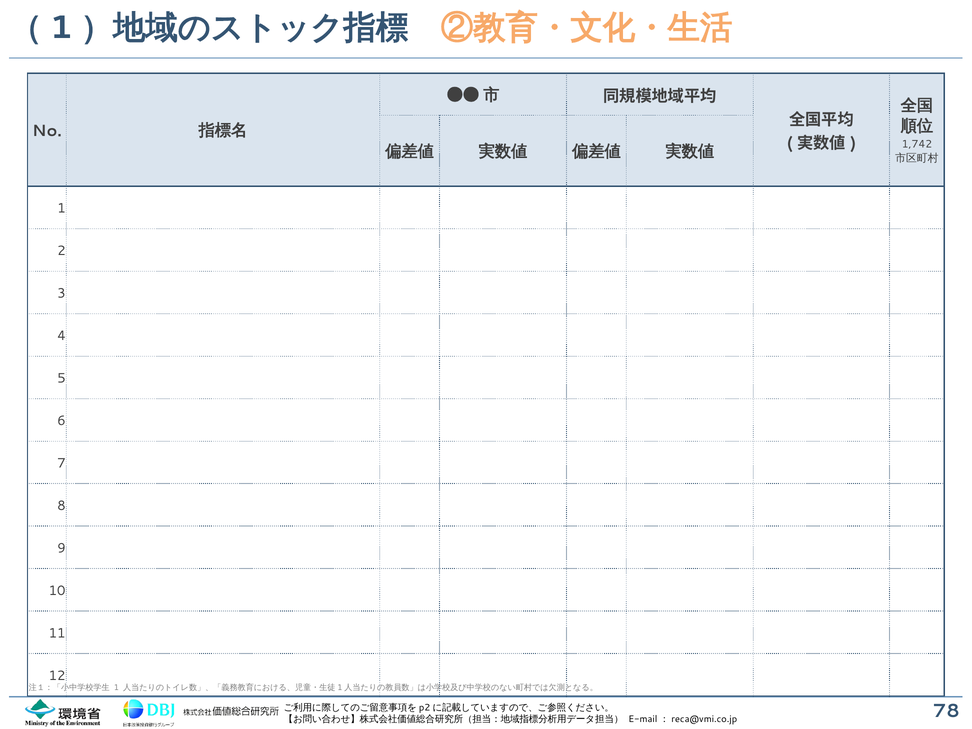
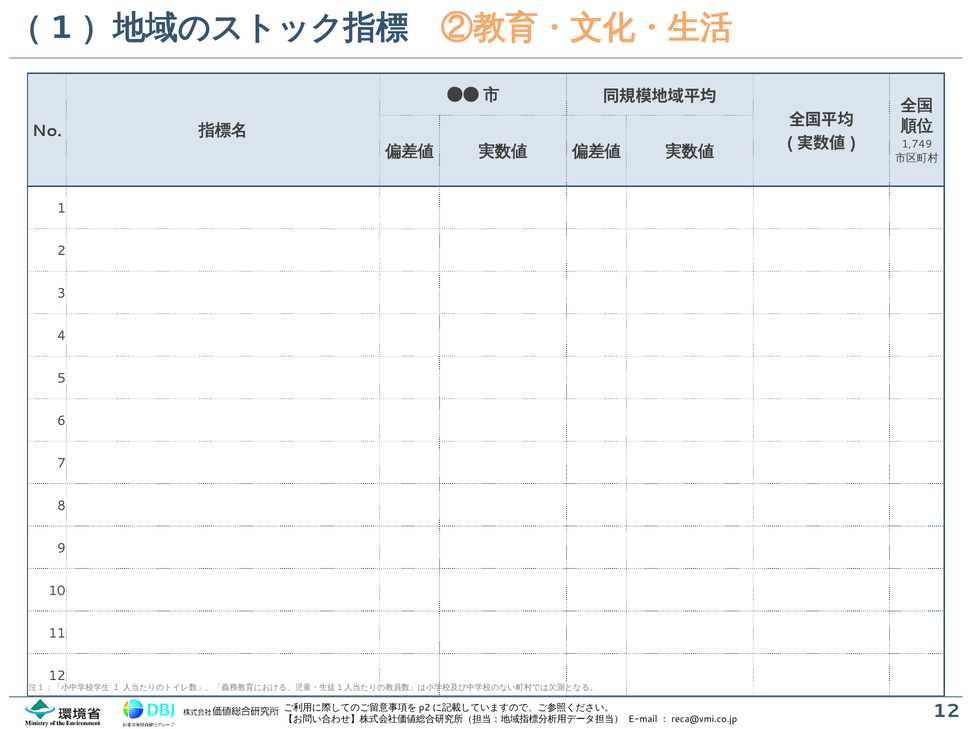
1,742: 1,742 -> 1,749
78 at (946, 711): 78 -> 12
